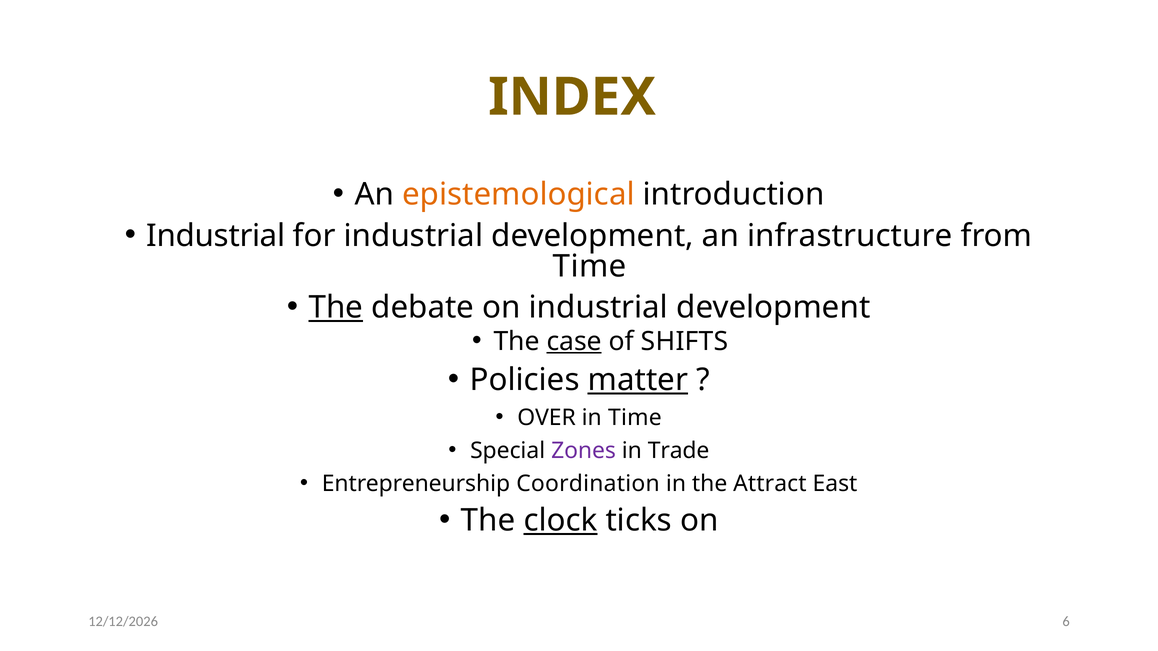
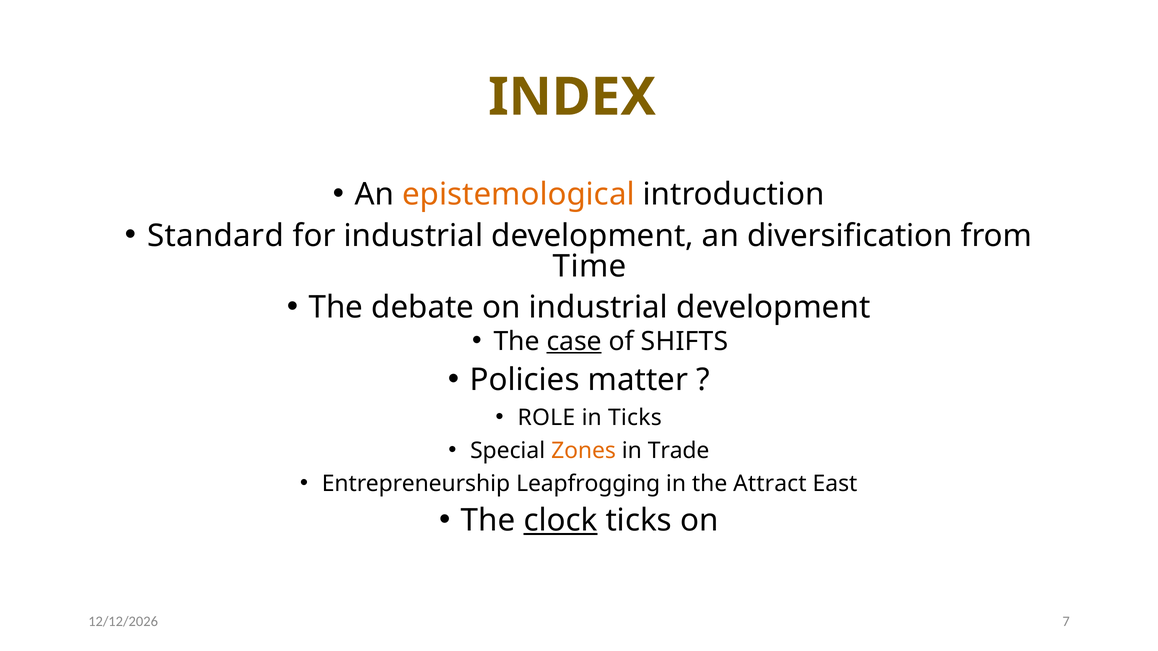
Industrial at (216, 236): Industrial -> Standard
infrastructure: infrastructure -> diversification
The at (336, 308) underline: present -> none
matter underline: present -> none
OVER: OVER -> ROLE
in Time: Time -> Ticks
Zones colour: purple -> orange
Coordination: Coordination -> Leapfrogging
6: 6 -> 7
